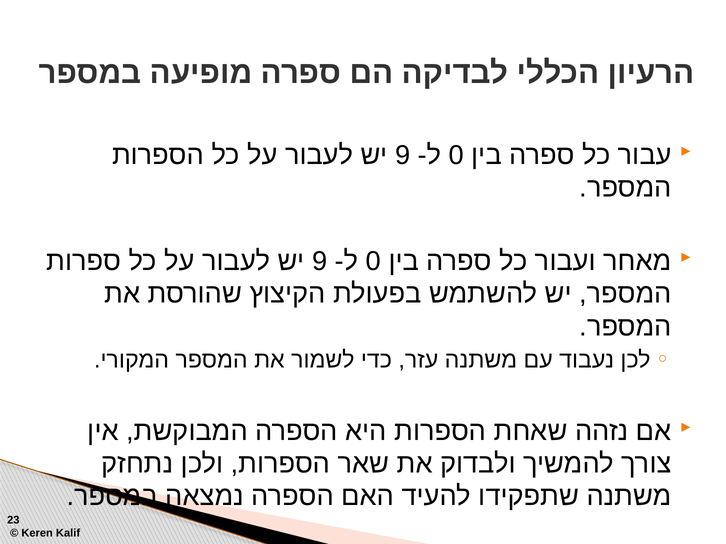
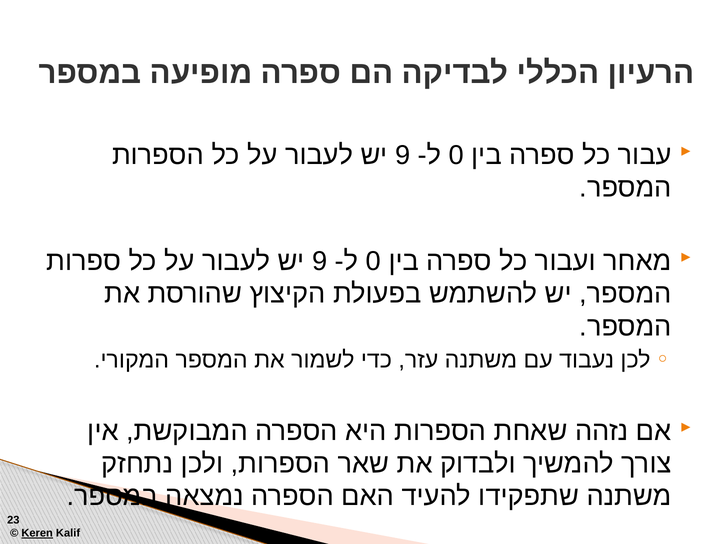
Keren underline: none -> present
